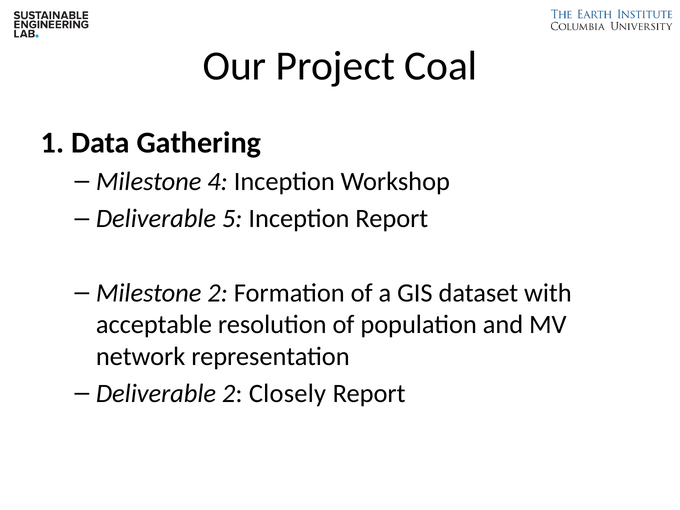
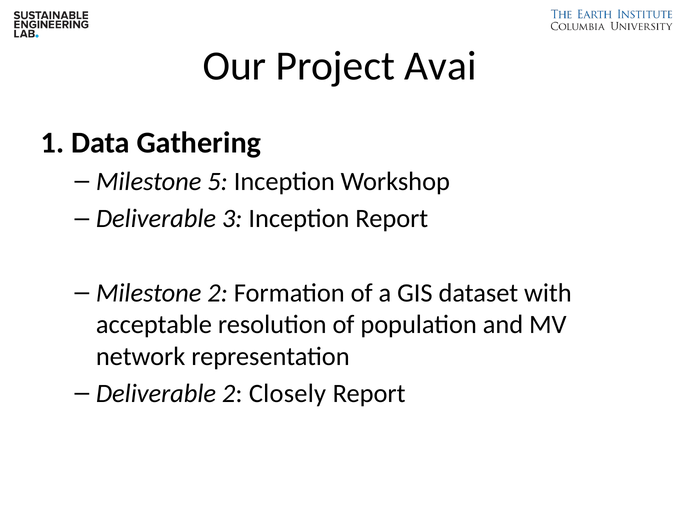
Coal: Coal -> Avai
4: 4 -> 5
5: 5 -> 3
